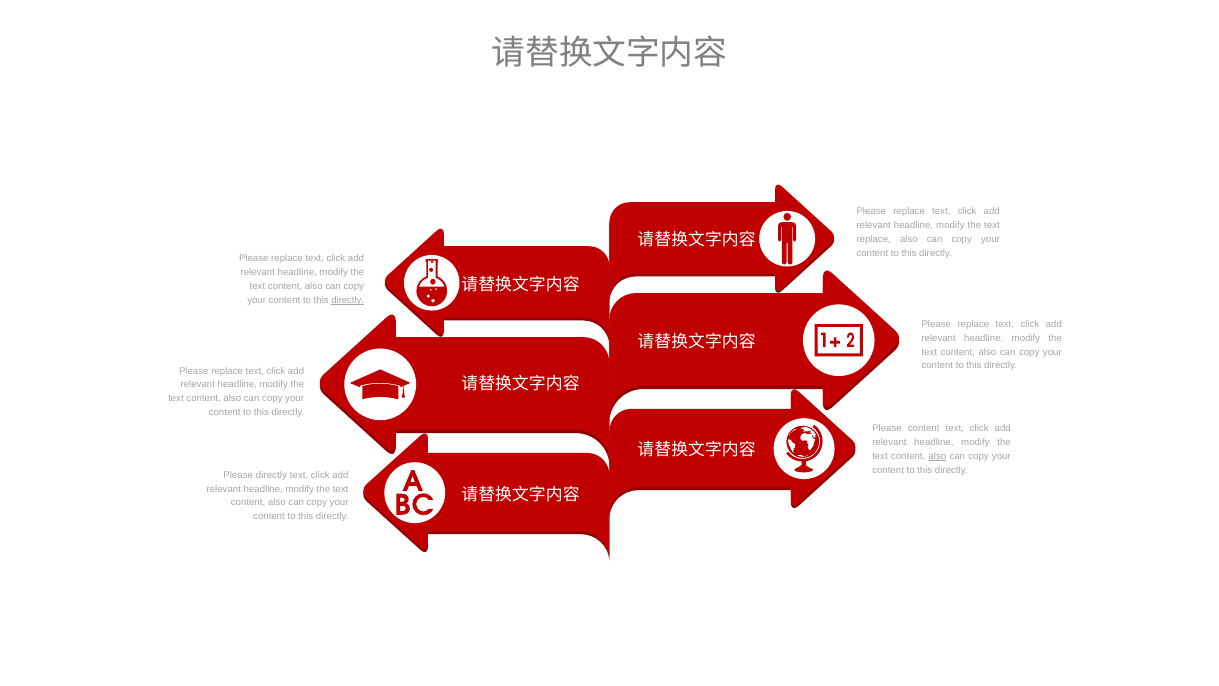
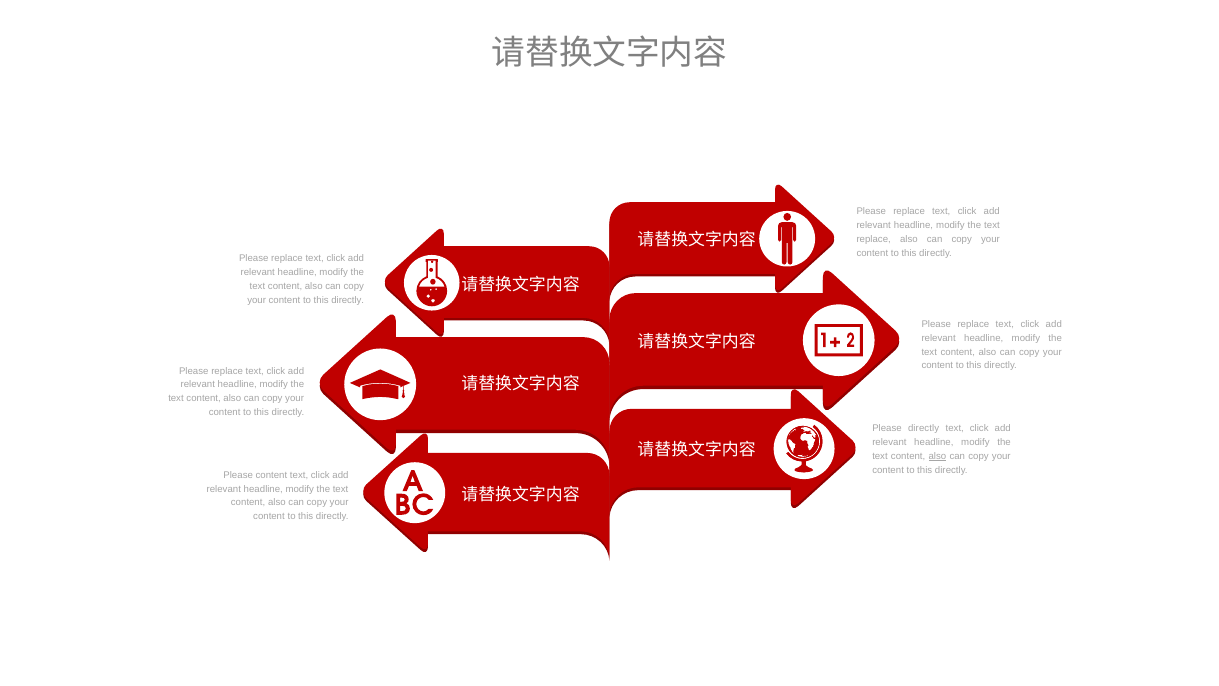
directly at (348, 300) underline: present -> none
Please content: content -> directly
Please directly: directly -> content
